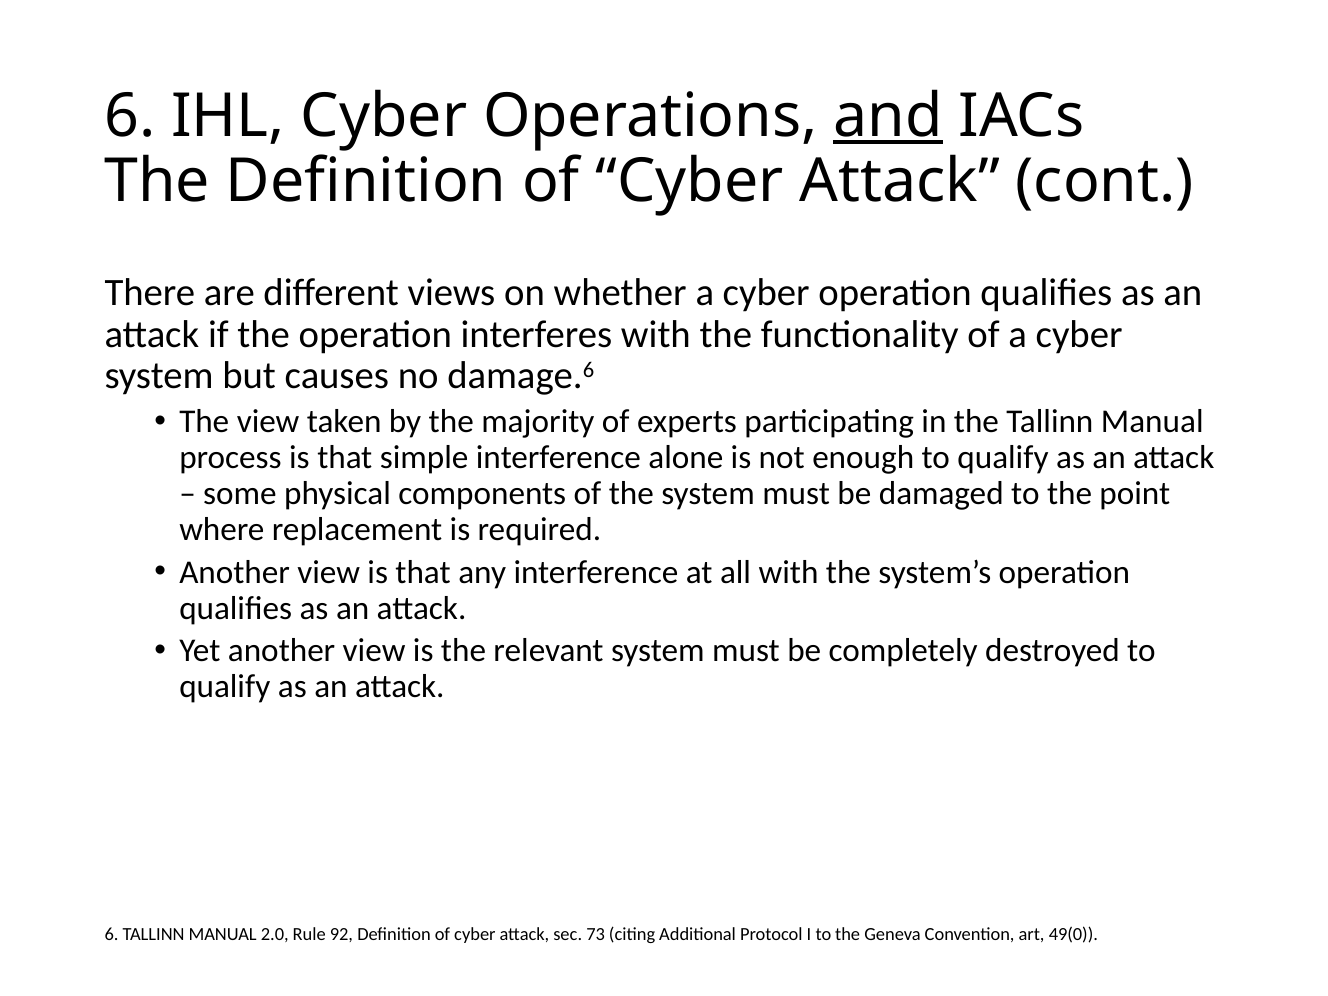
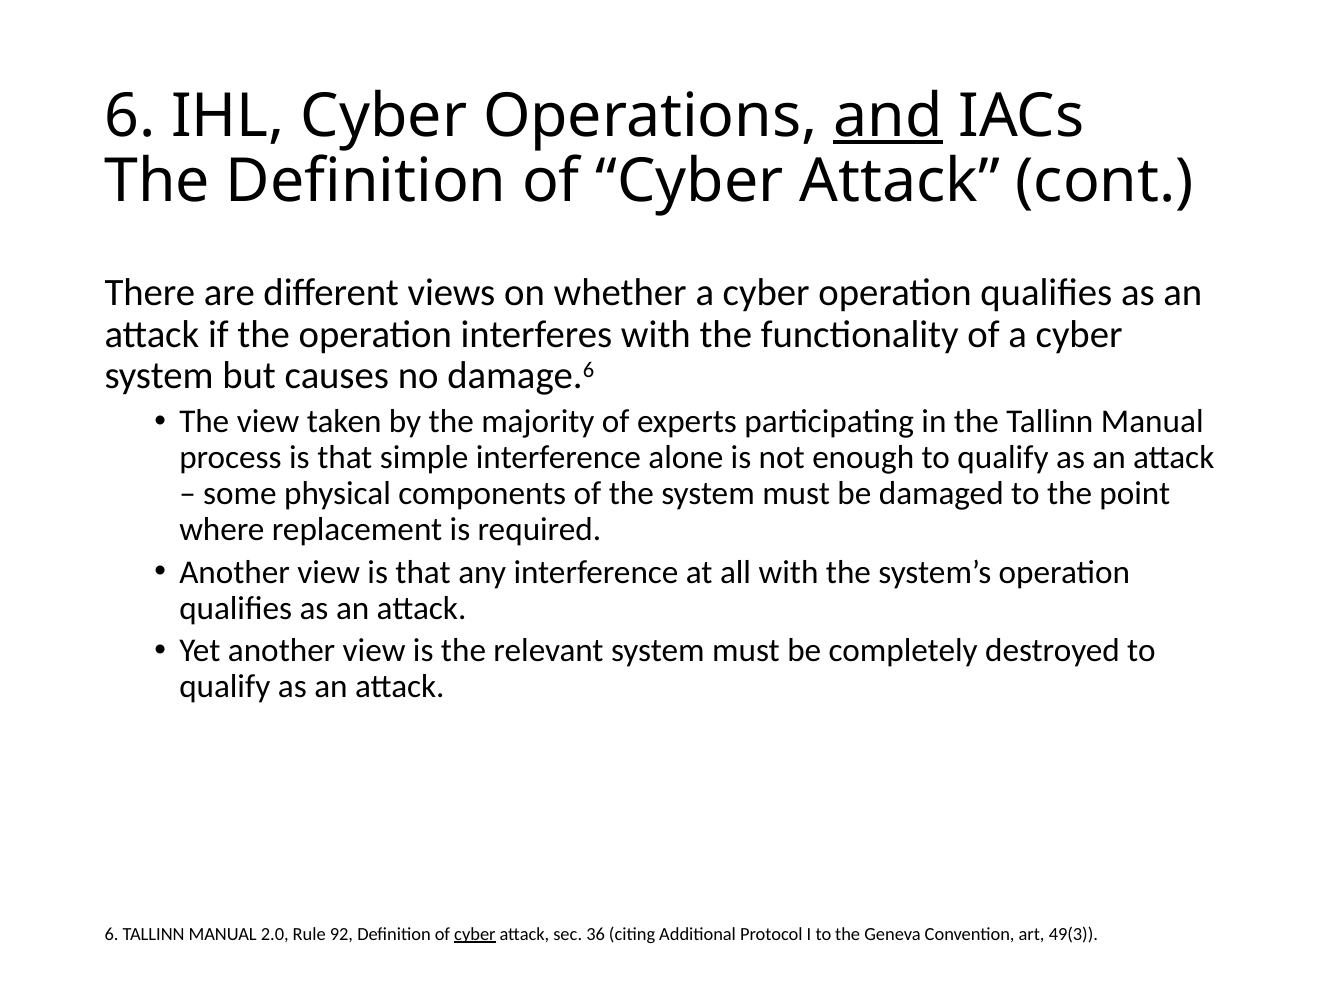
cyber at (475, 934) underline: none -> present
73: 73 -> 36
49(0: 49(0 -> 49(3
